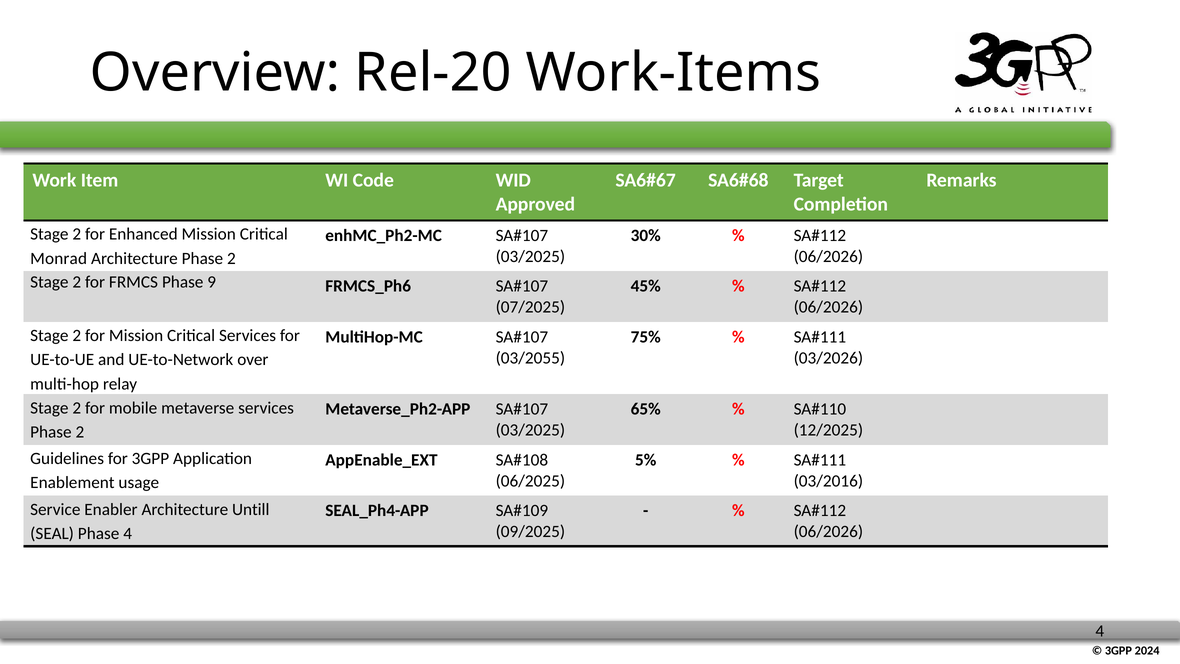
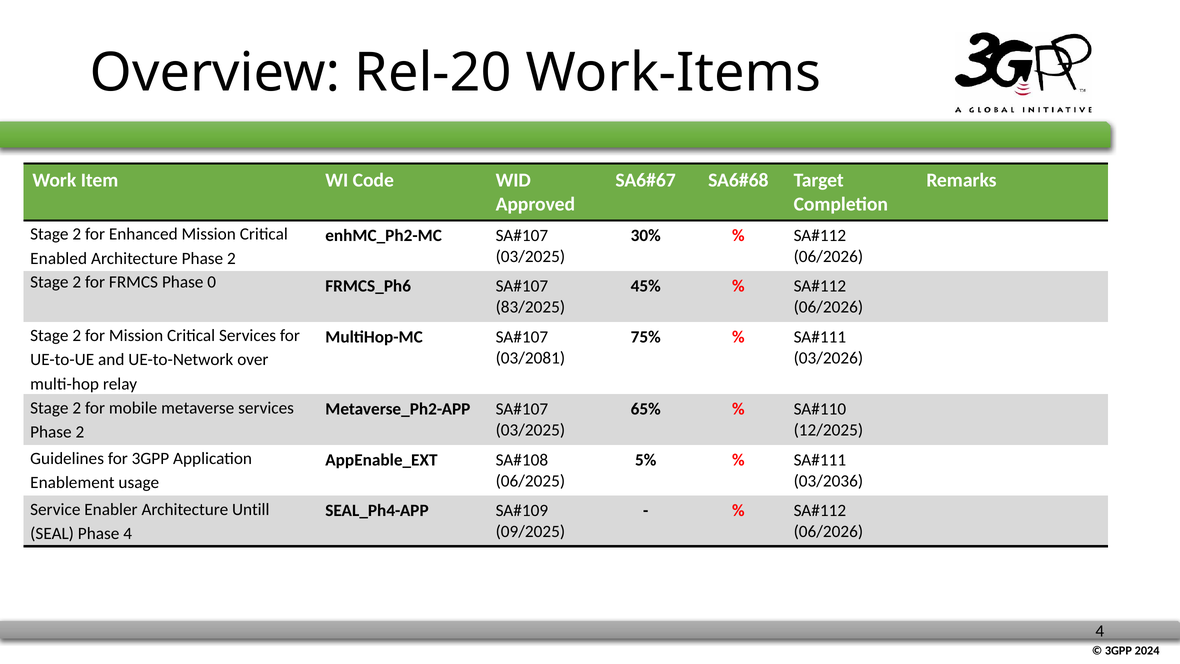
Monrad: Monrad -> Enabled
9: 9 -> 0
07/2025: 07/2025 -> 83/2025
03/2055: 03/2055 -> 03/2081
03/2016: 03/2016 -> 03/2036
